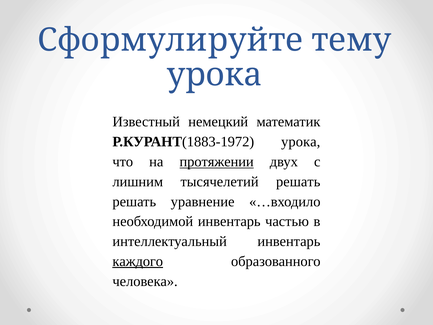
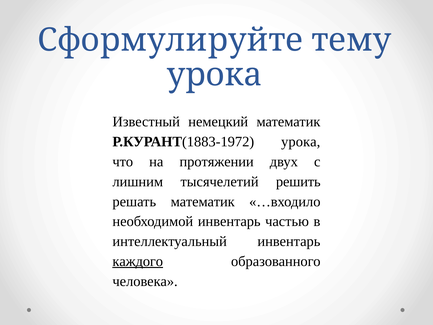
протяжении underline: present -> none
тысячелетий решать: решать -> решить
решать уравнение: уравнение -> математик
